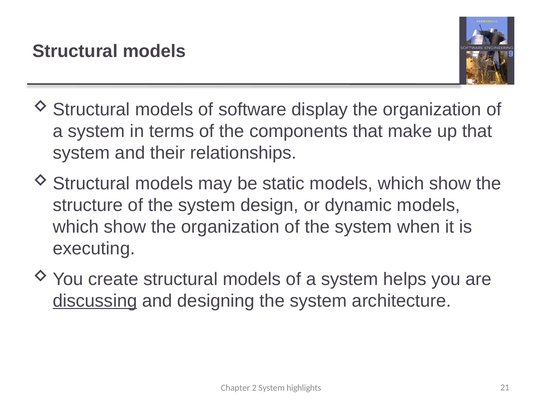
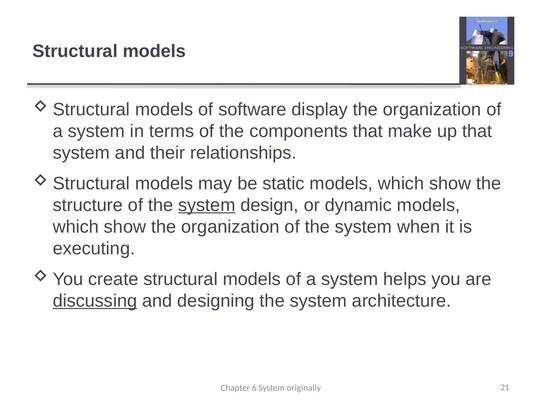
system at (207, 205) underline: none -> present
2: 2 -> 6
highlights: highlights -> originally
